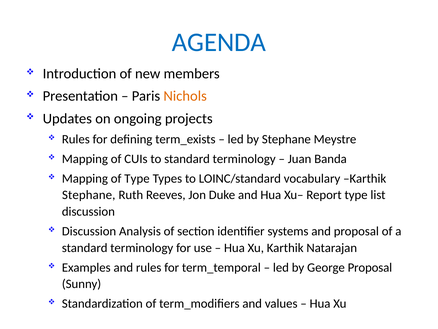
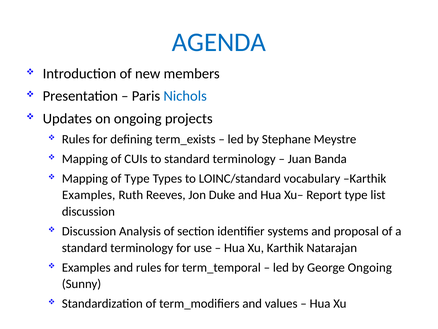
Nichols colour: orange -> blue
Stephane at (89, 195): Stephane -> Examples
George Proposal: Proposal -> Ongoing
